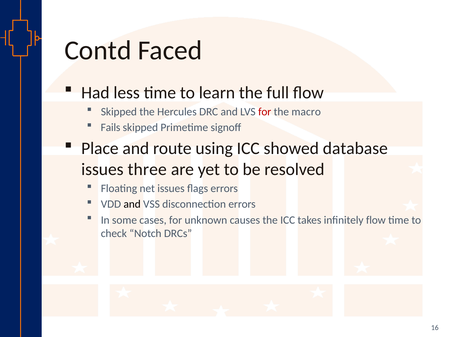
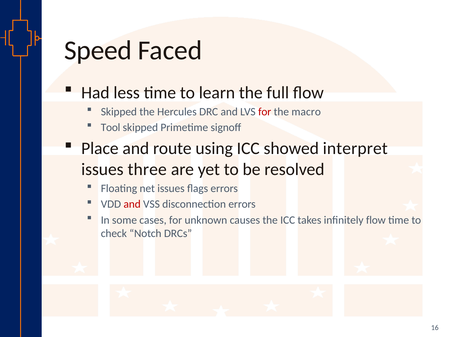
Contd: Contd -> Speed
Fails: Fails -> Tool
database: database -> interpret
and at (132, 204) colour: black -> red
